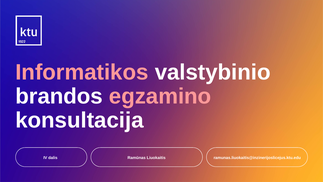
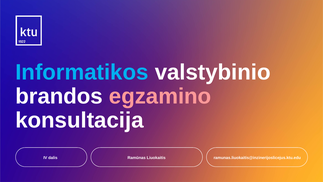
Informatikos colour: pink -> light blue
